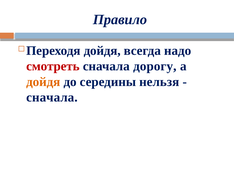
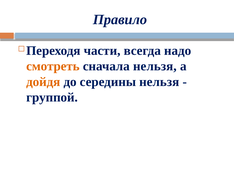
Переходя дойдя: дойдя -> части
смотреть colour: red -> orange
сначала дорогу: дорогу -> нельзя
сначала at (52, 98): сначала -> группой
